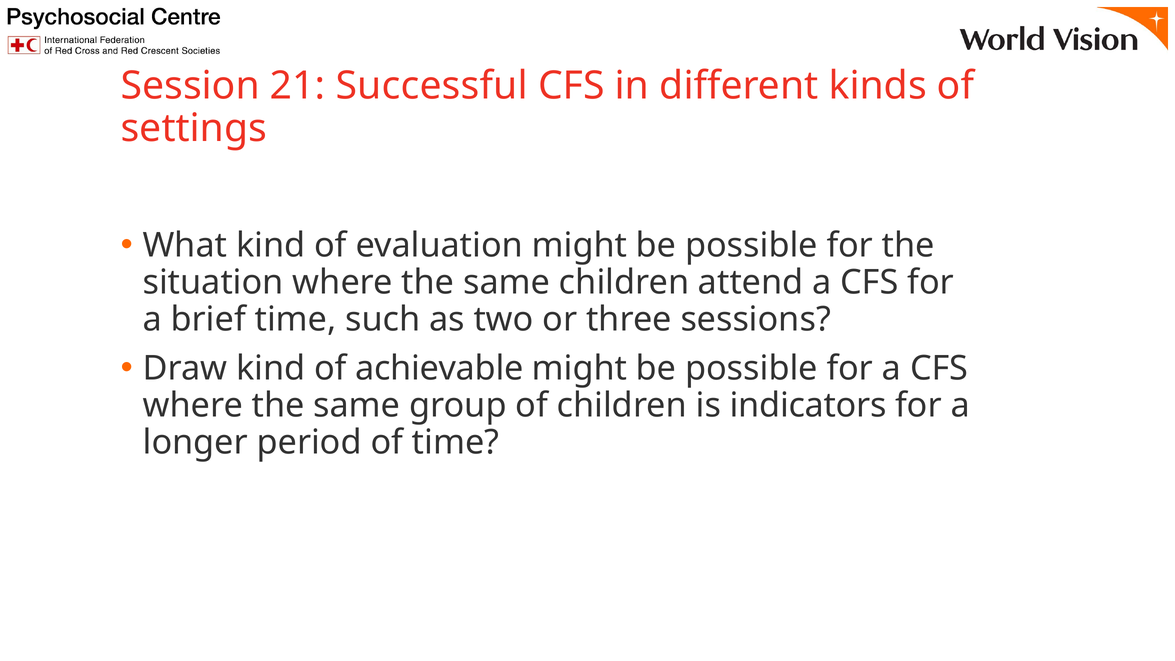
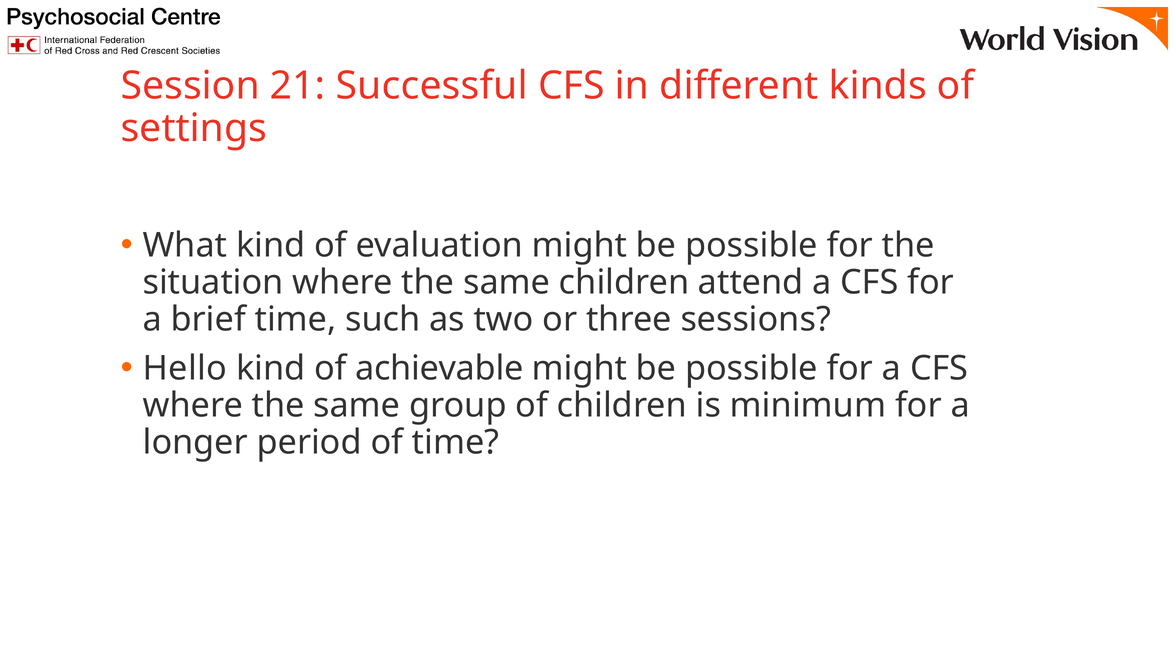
Draw: Draw -> Hello
indicators: indicators -> minimum
